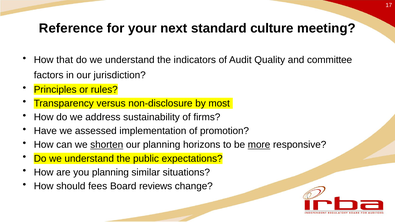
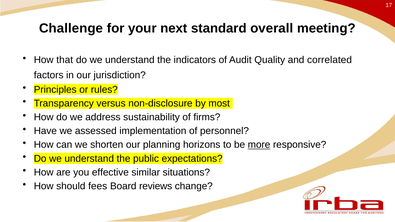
Reference: Reference -> Challenge
culture: culture -> overall
committee: committee -> correlated
promotion: promotion -> personnel
shorten underline: present -> none
you planning: planning -> effective
